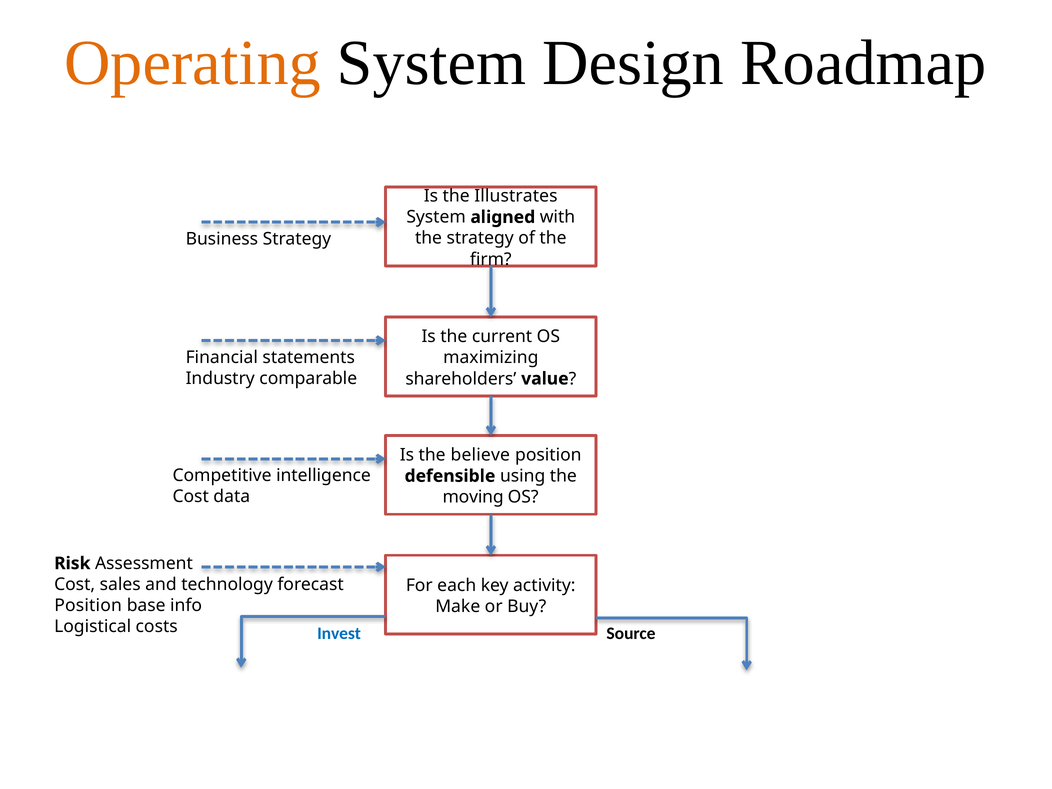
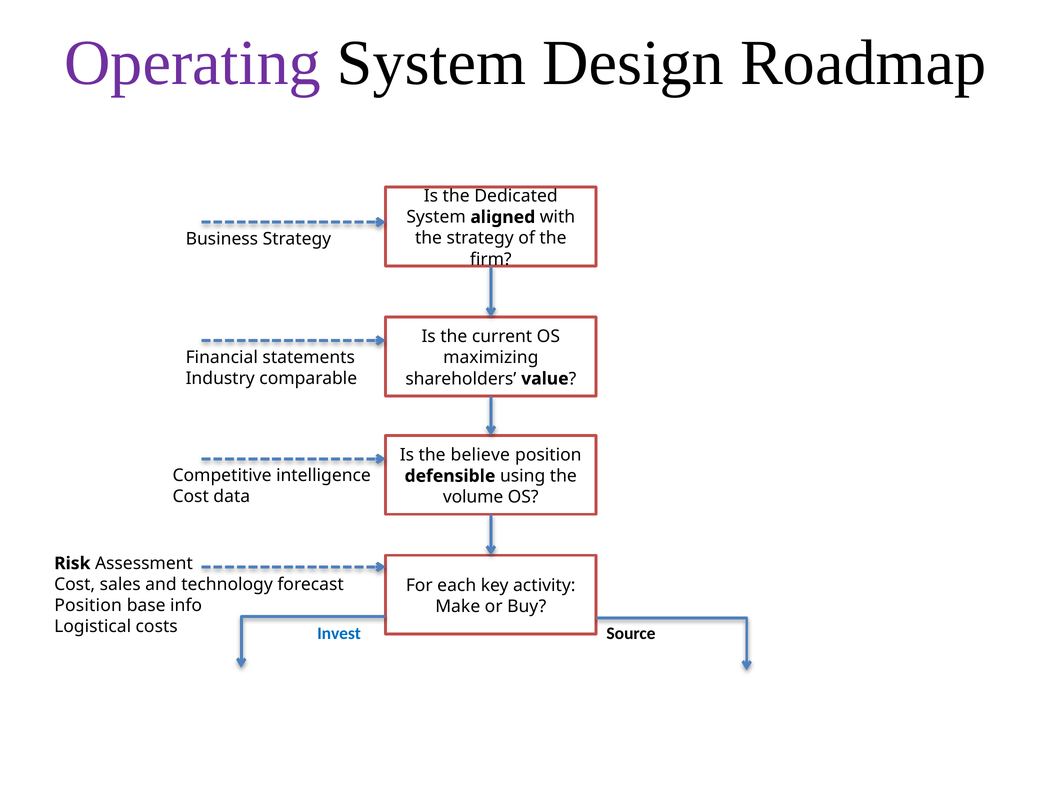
Operating colour: orange -> purple
Illustrates: Illustrates -> Dedicated
moving: moving -> volume
